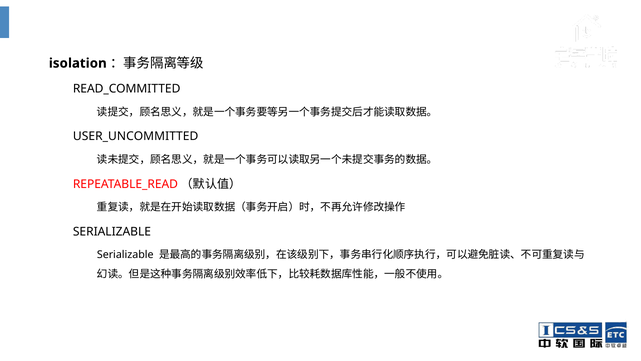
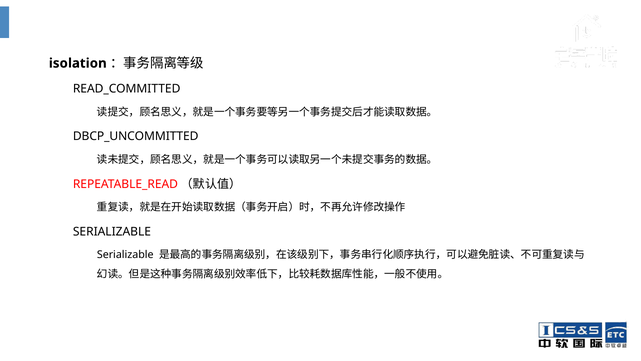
USER_UNCOMMITTED: USER_UNCOMMITTED -> DBCP_UNCOMMITTED
